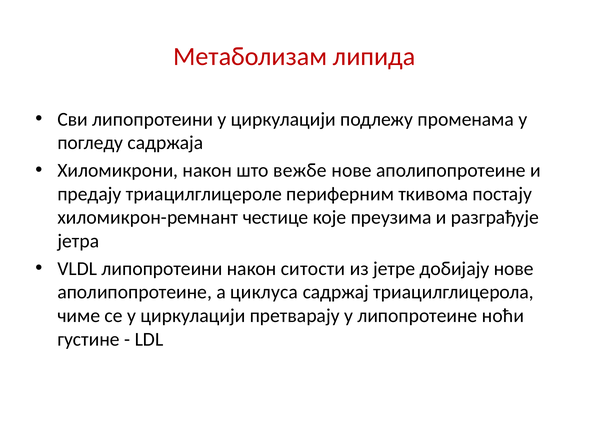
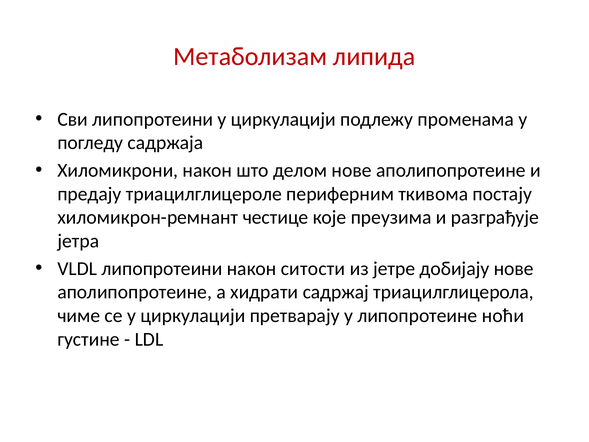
вежбе: вежбе -> делом
циклуса: циклуса -> хидрати
